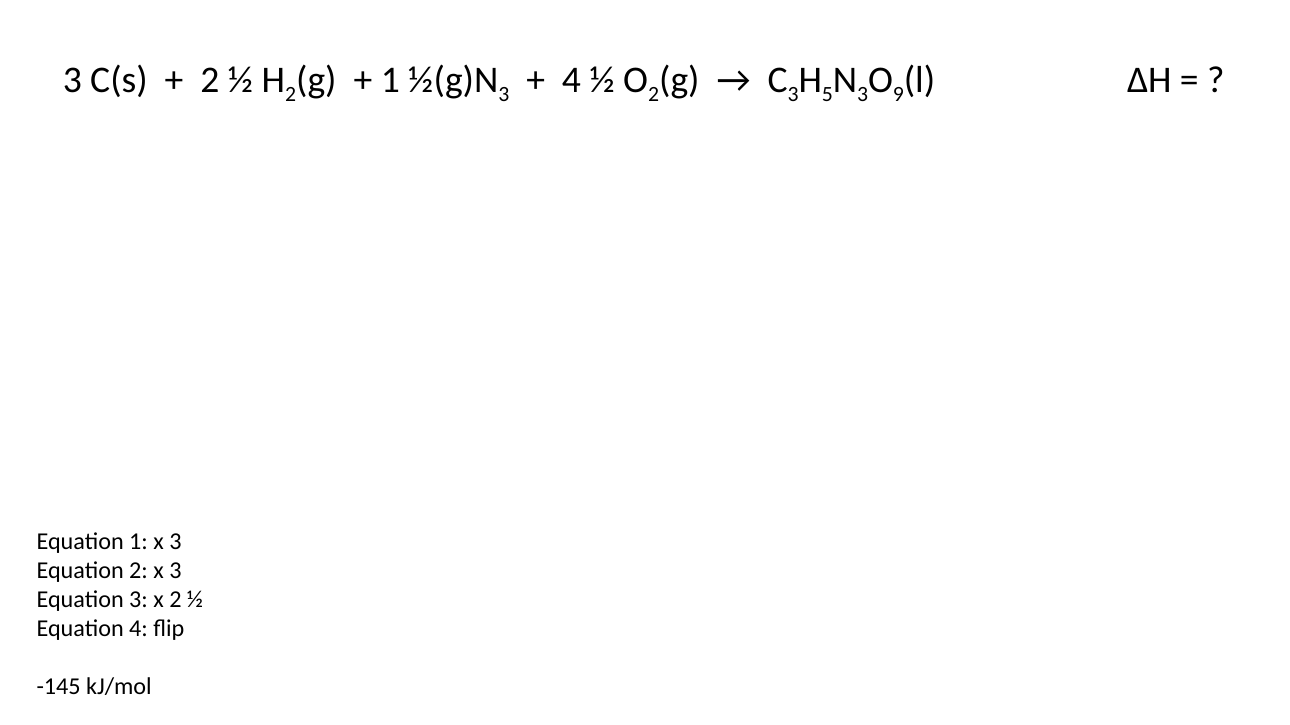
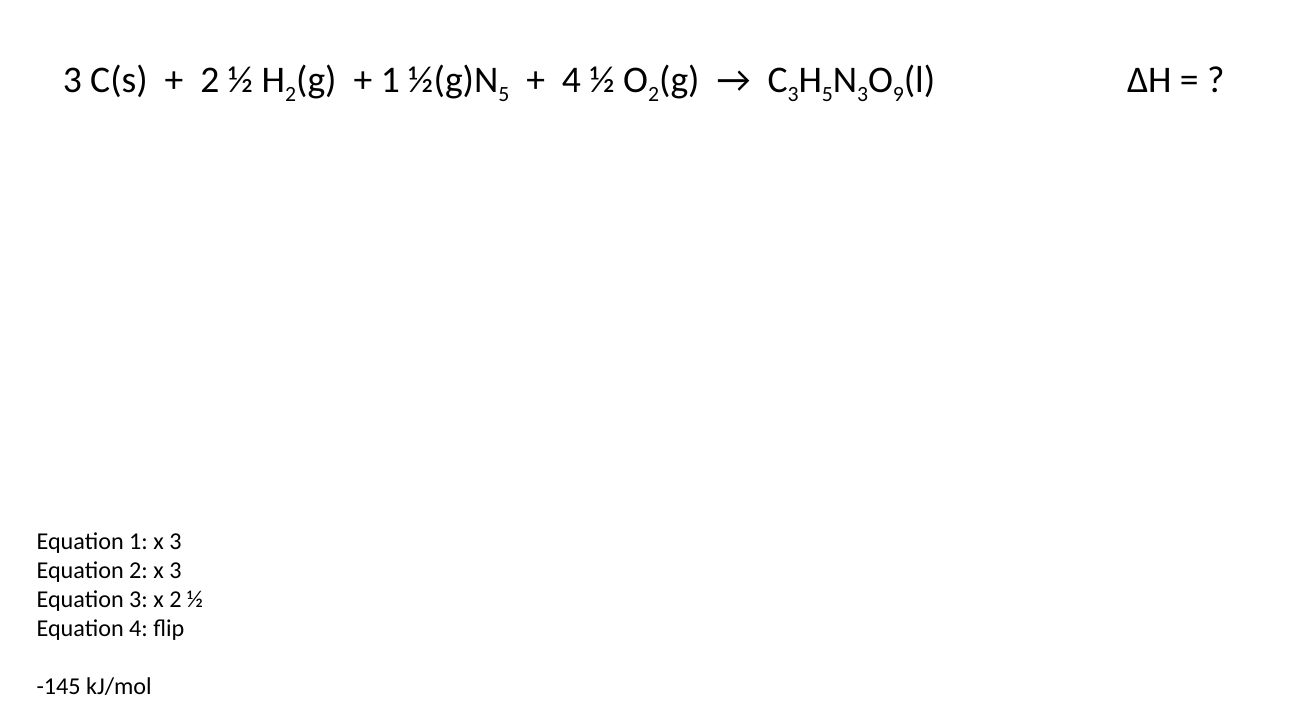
3 at (504, 95): 3 -> 5
